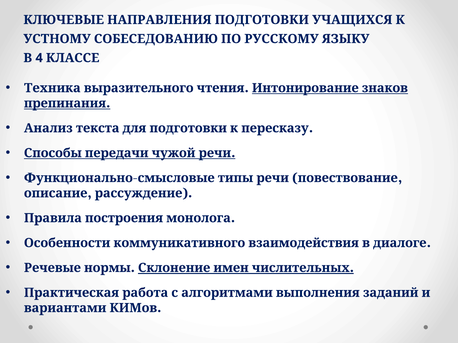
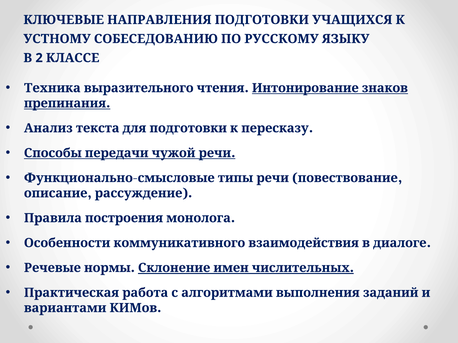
4: 4 -> 2
